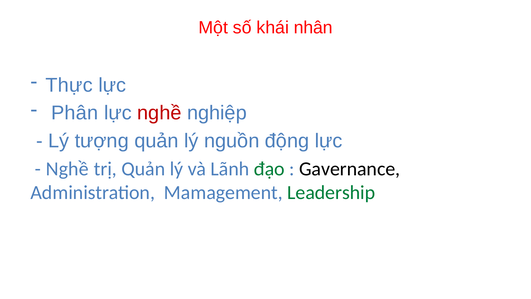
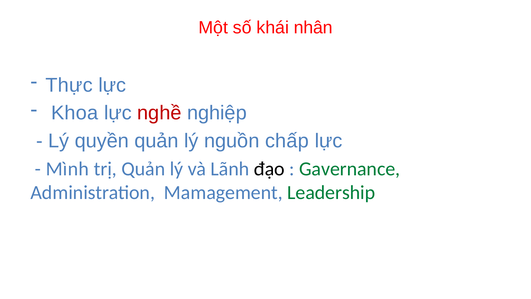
Phân: Phân -> Khoa
tượng: tượng -> quyền
động: động -> chấp
Nghề at (67, 169): Nghề -> Mình
đạo colour: green -> black
Gavernance colour: black -> green
